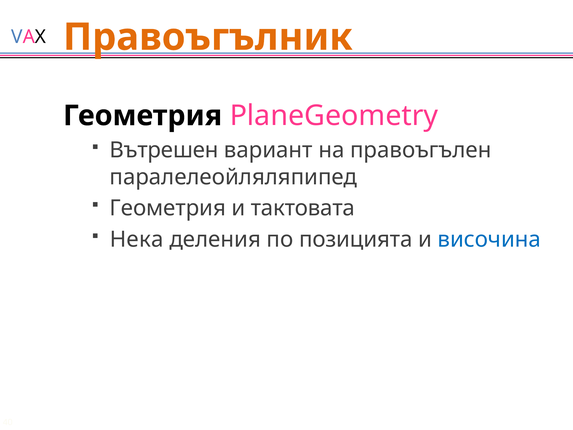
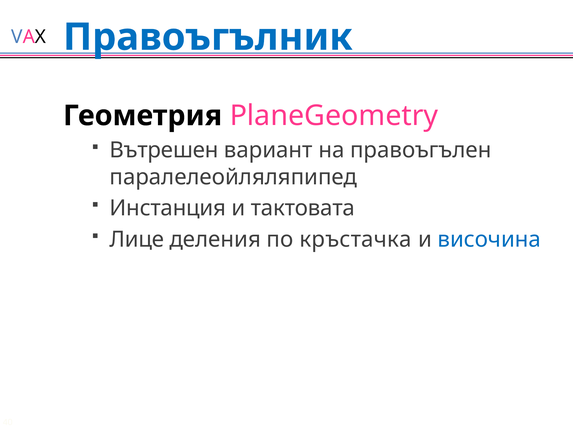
Правоъгълник colour: orange -> blue
Геометрия at (168, 208): Геометрия -> Инстанция
Нека: Нека -> Лице
позицията: позицията -> кръстачка
